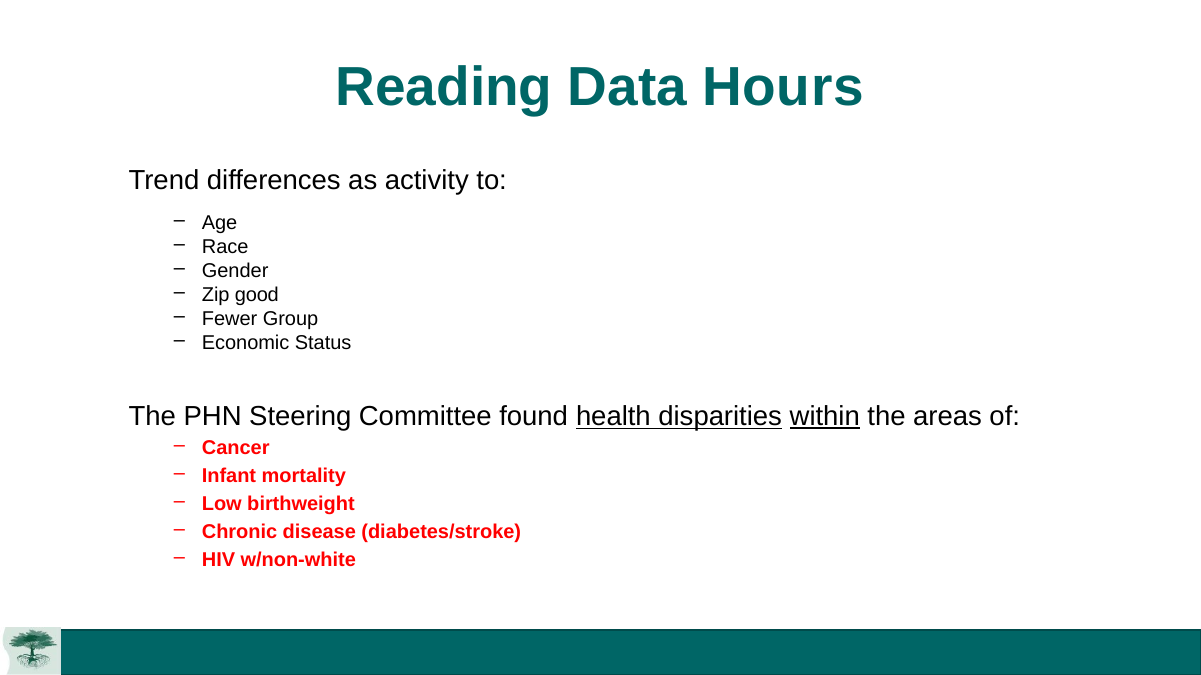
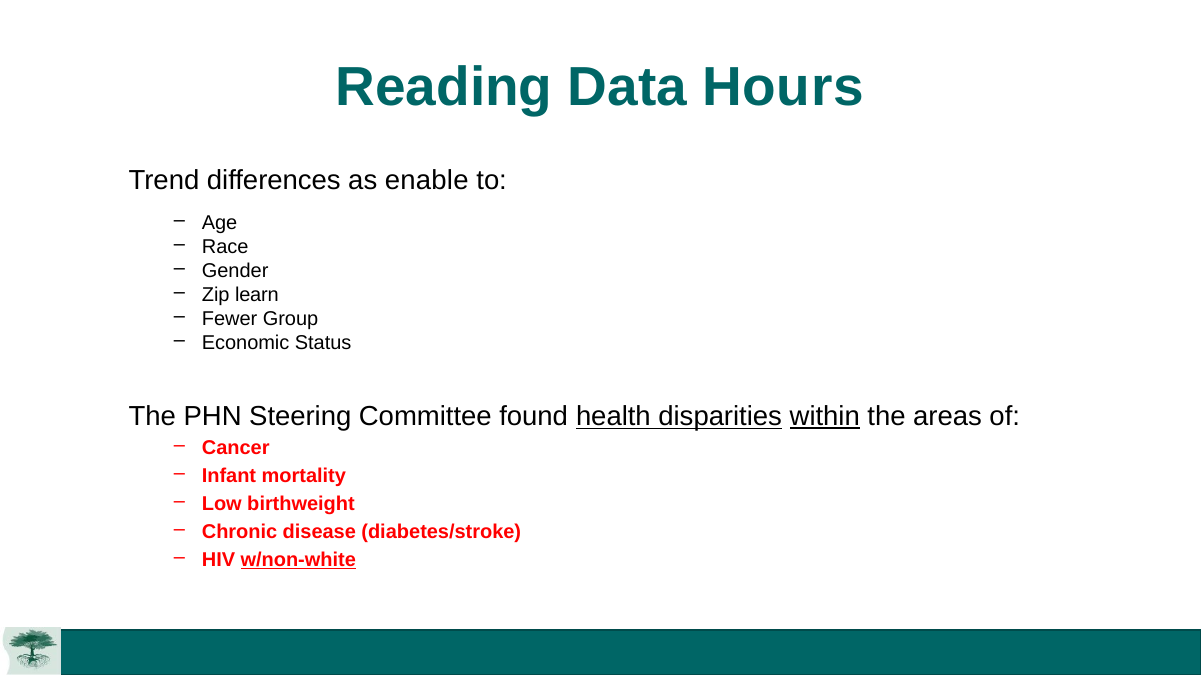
activity: activity -> enable
good: good -> learn
w/non-white underline: none -> present
